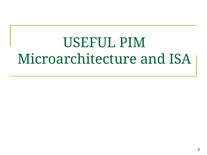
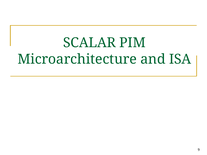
USEFUL: USEFUL -> SCALAR
